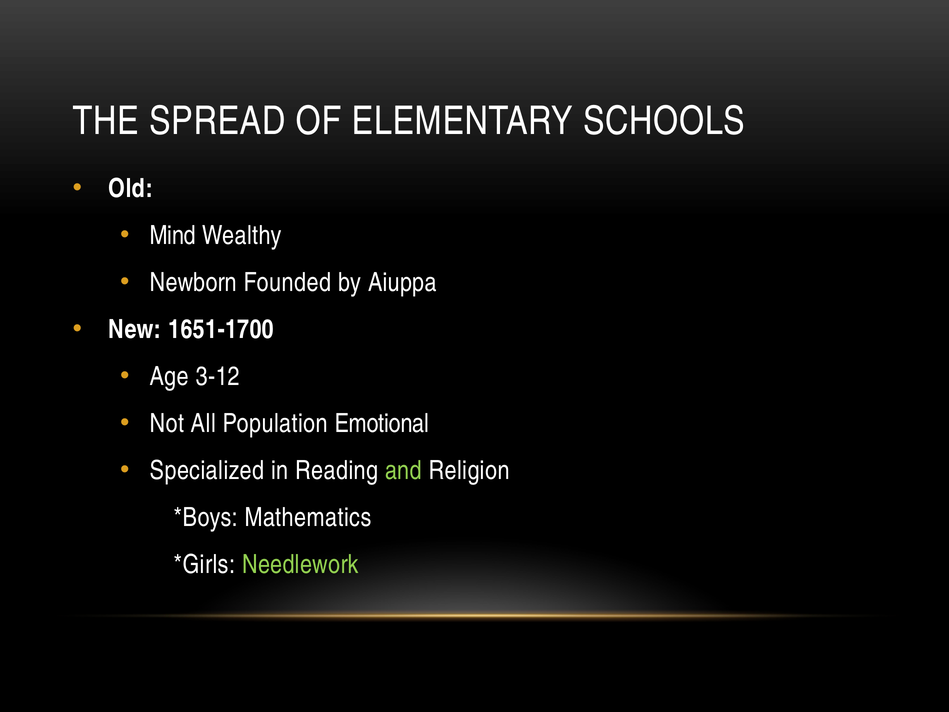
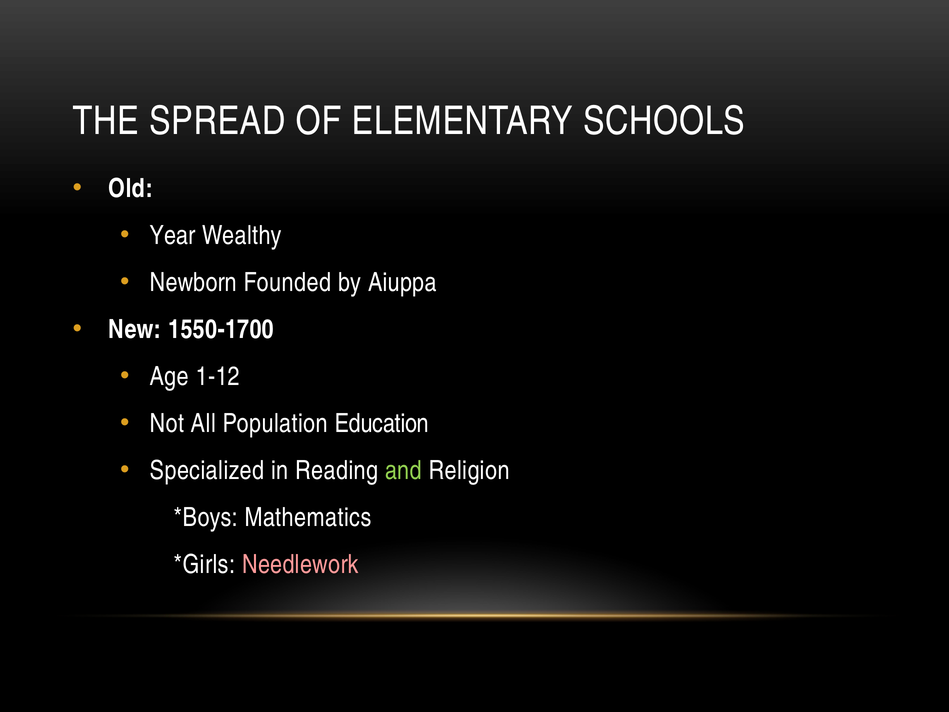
Mind: Mind -> Year
1651-1700: 1651-1700 -> 1550-1700
3-12: 3-12 -> 1-12
Emotional: Emotional -> Education
Needlework colour: light green -> pink
